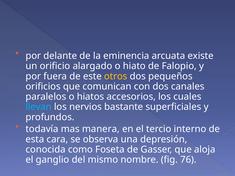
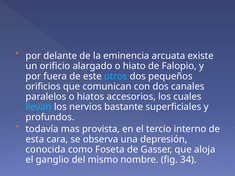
otros colour: yellow -> light blue
manera: manera -> provista
76: 76 -> 34
